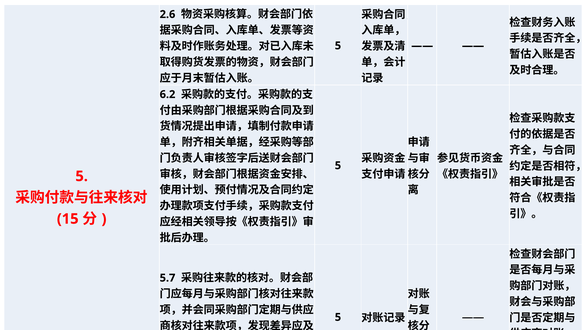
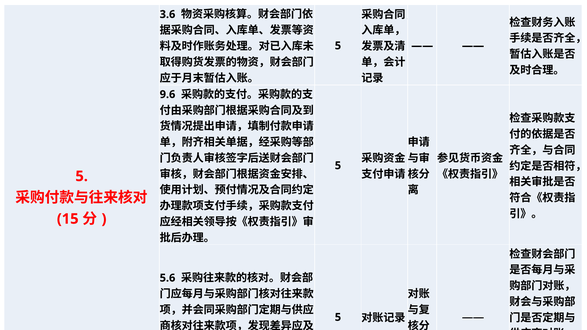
2.6: 2.6 -> 3.6
6.2: 6.2 -> 9.6
5.7: 5.7 -> 5.6
